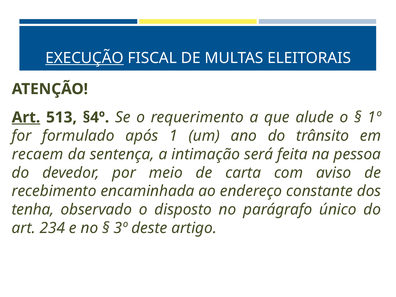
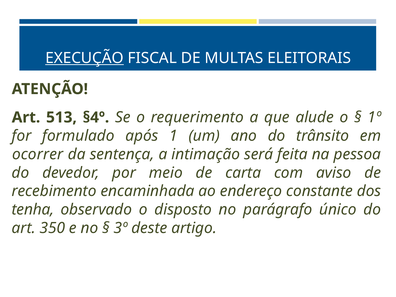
Art at (26, 117) underline: present -> none
recaem: recaem -> ocorrer
234: 234 -> 350
